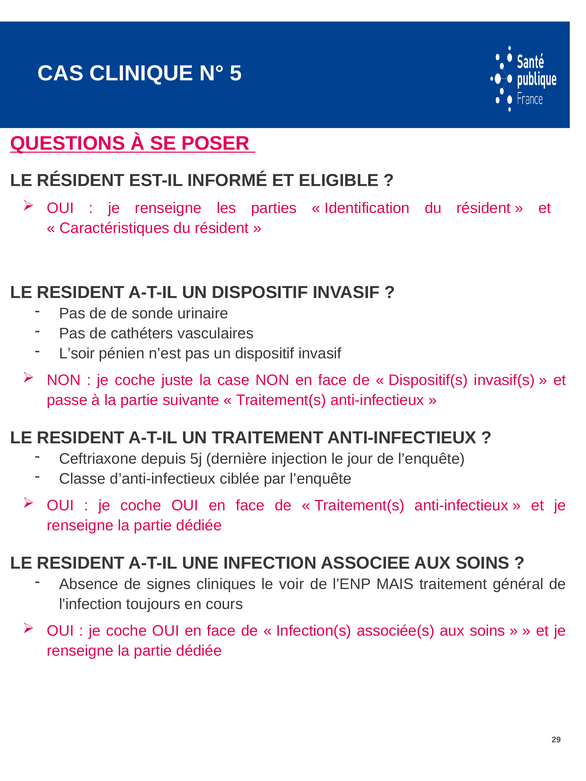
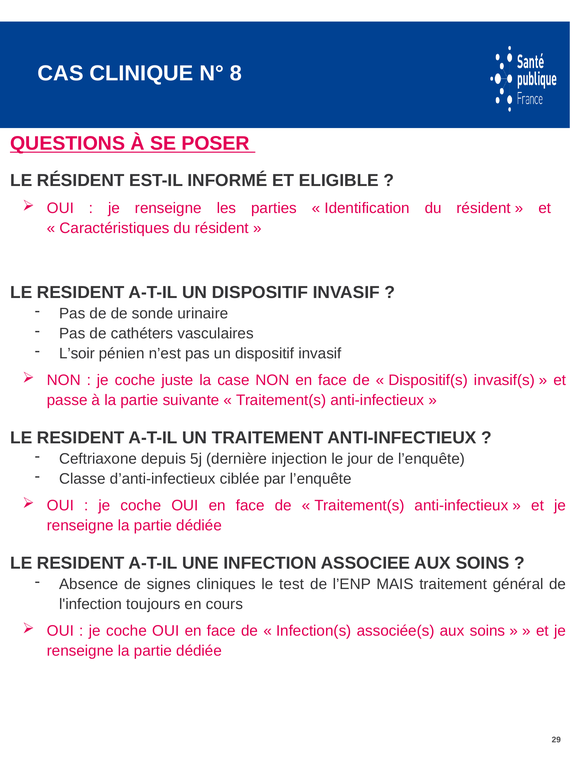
5: 5 -> 8
voir: voir -> test
